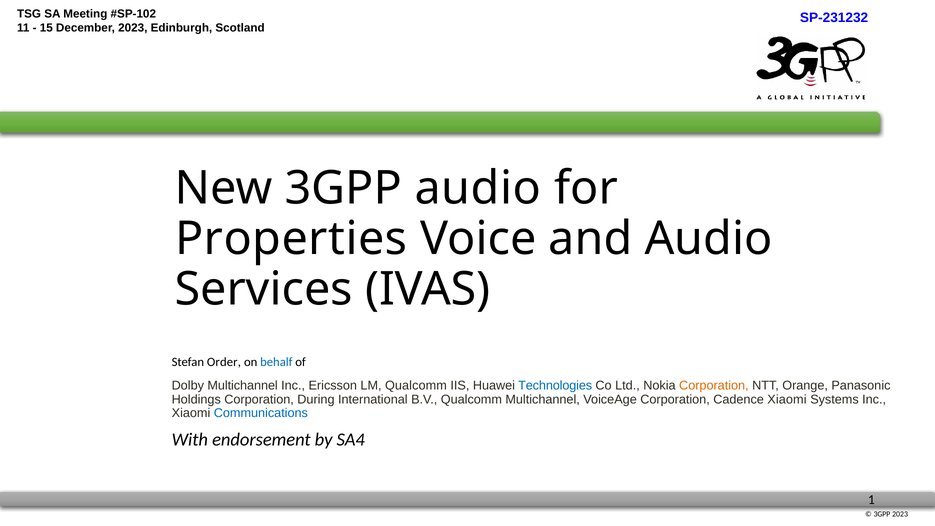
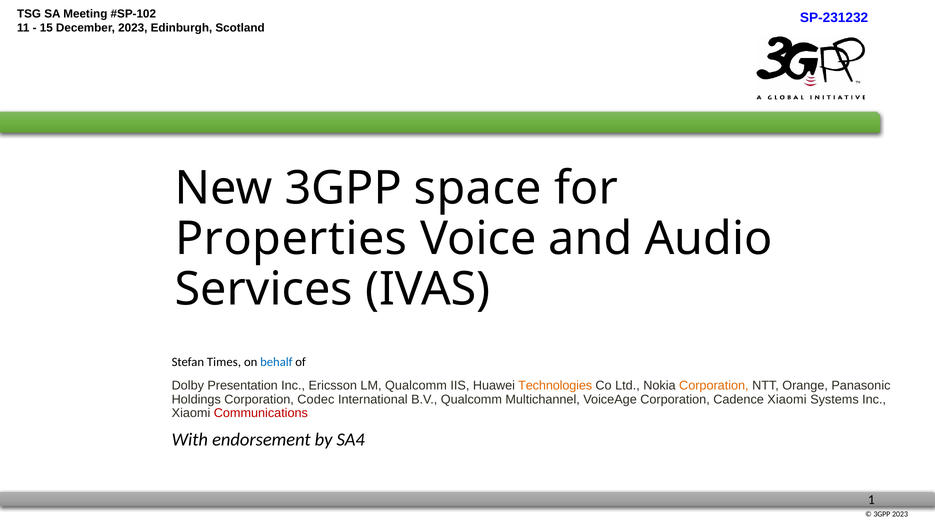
3GPP audio: audio -> space
Order: Order -> Times
Dolby Multichannel: Multichannel -> Presentation
Technologies colour: blue -> orange
During: During -> Codec
Communications colour: blue -> red
